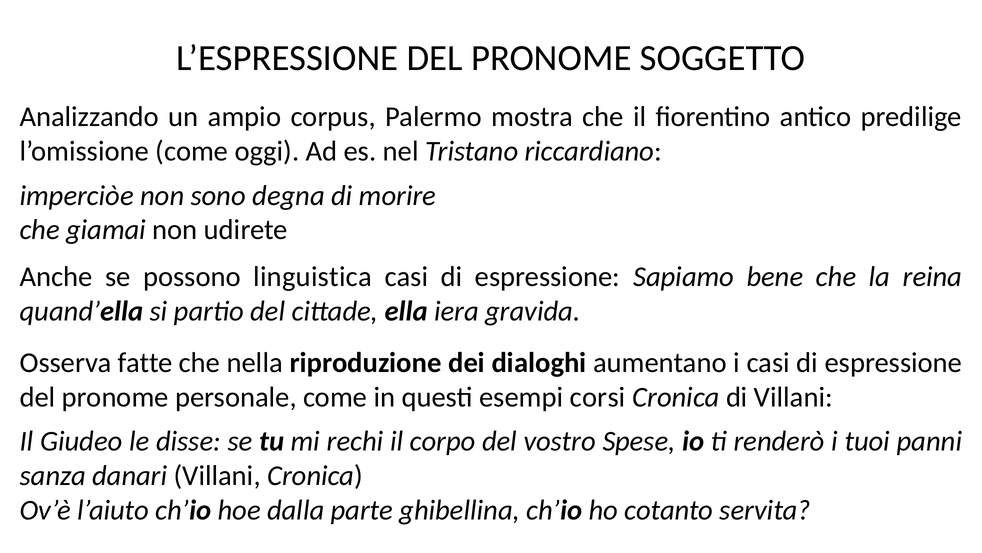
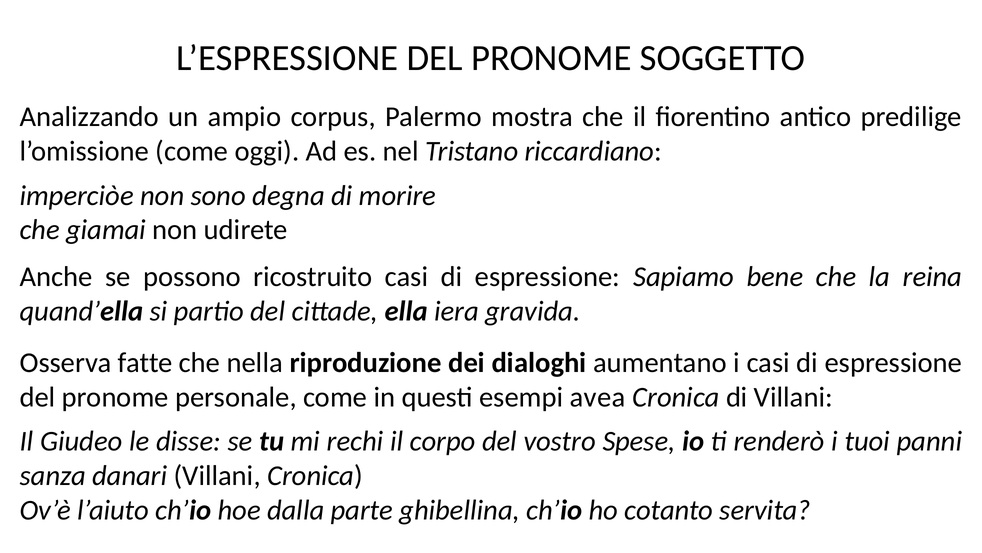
linguistica: linguistica -> ricostruito
corsi: corsi -> avea
